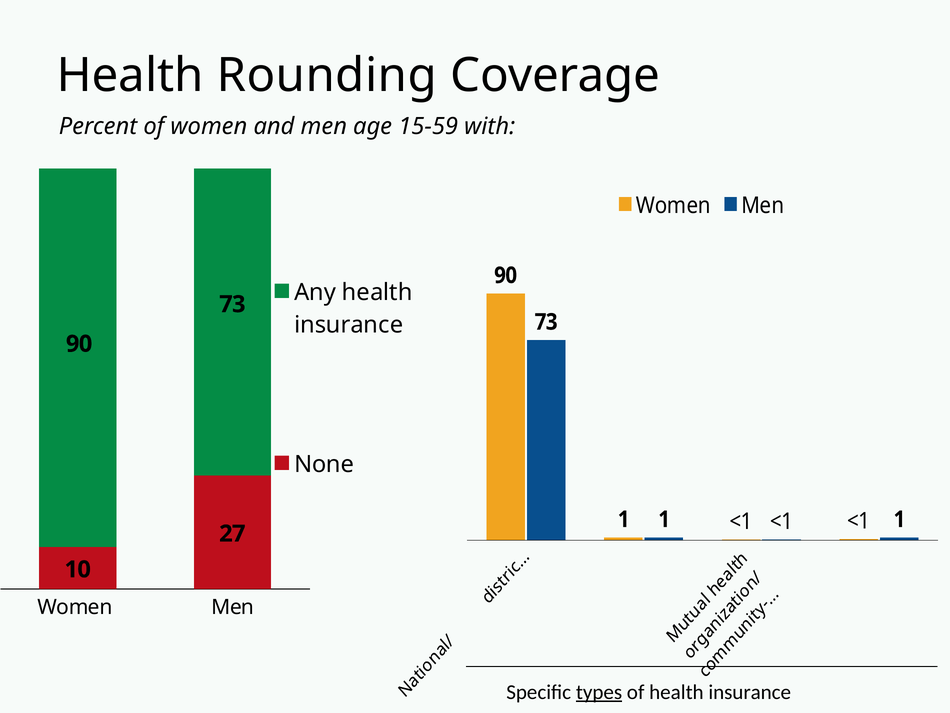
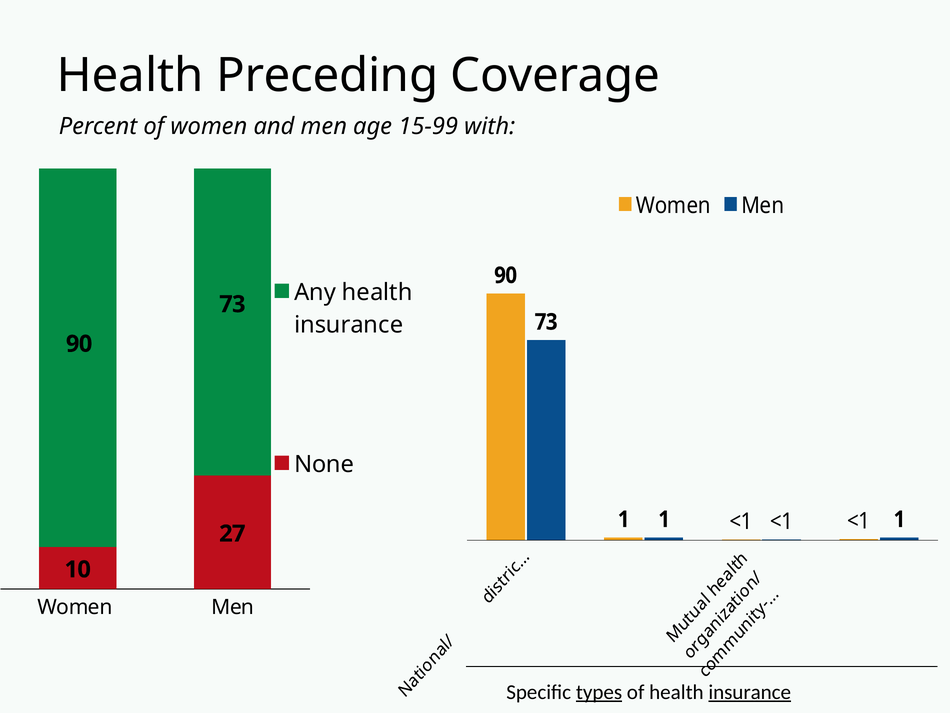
Rounding: Rounding -> Preceding
15-59: 15-59 -> 15-99
insurance at (750, 692) underline: none -> present
